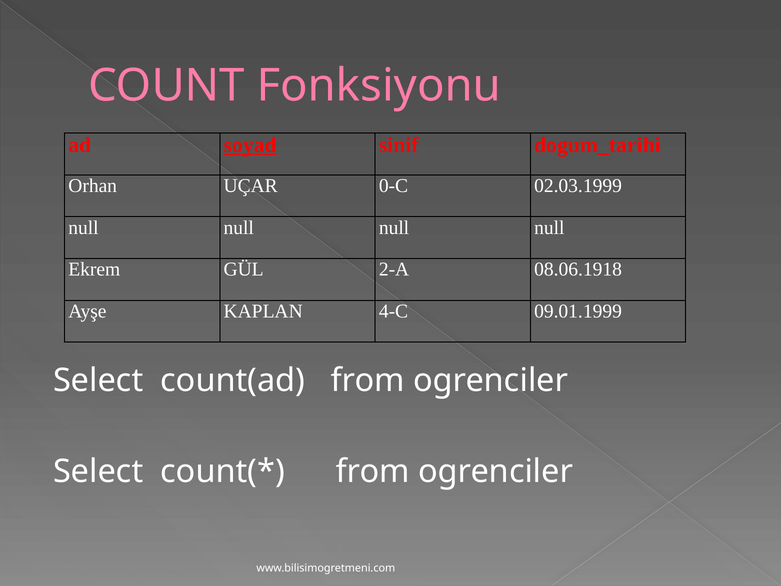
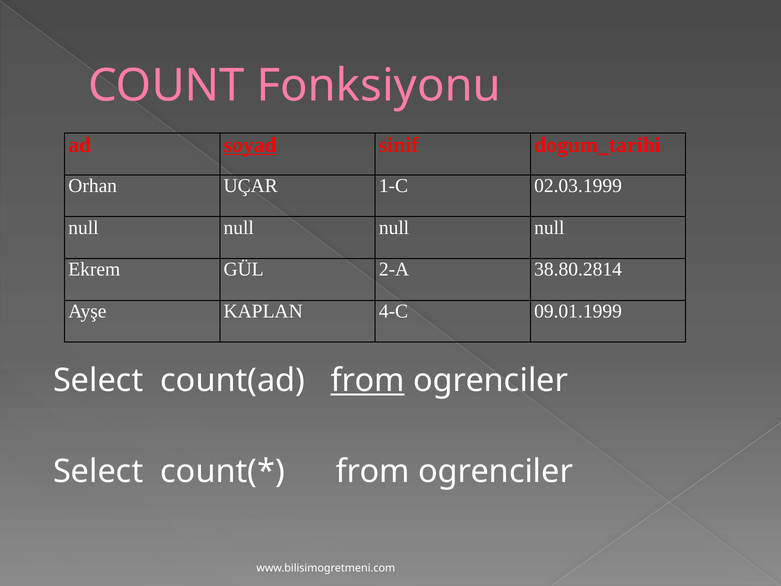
0-C: 0-C -> 1-C
08.06.1918: 08.06.1918 -> 38.80.2814
from at (368, 380) underline: none -> present
